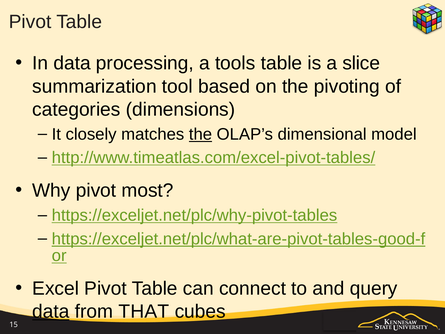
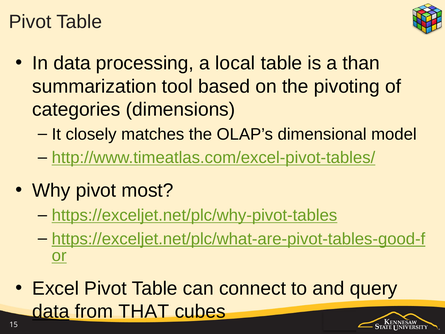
tools: tools -> local
slice: slice -> than
the at (200, 134) underline: present -> none
